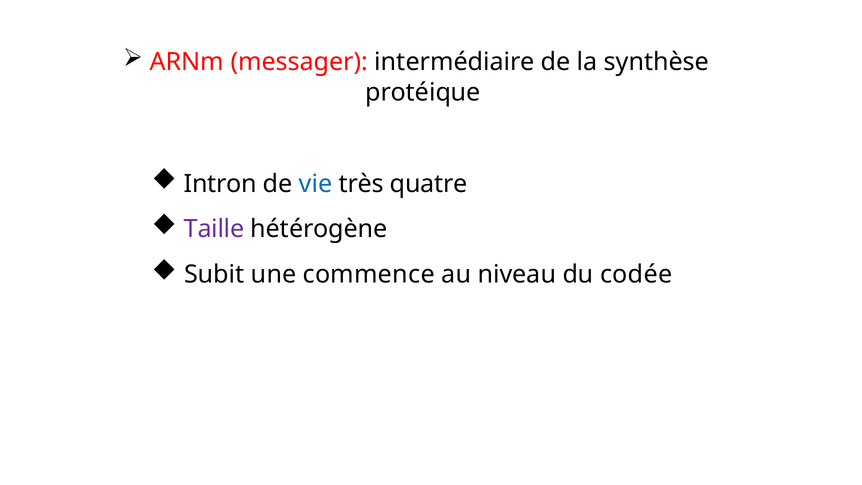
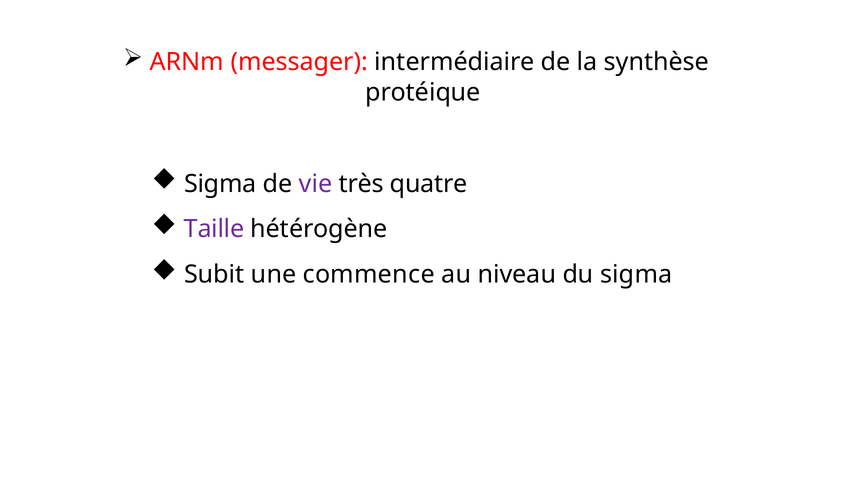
Intron at (220, 184): Intron -> Sigma
vie colour: blue -> purple
du codée: codée -> sigma
